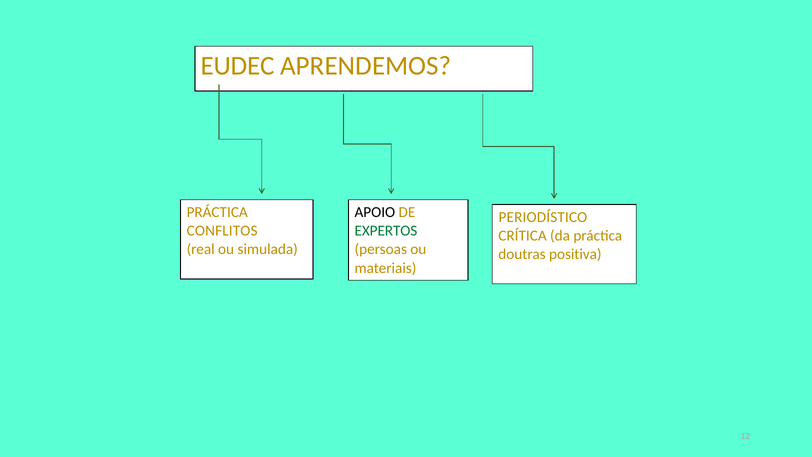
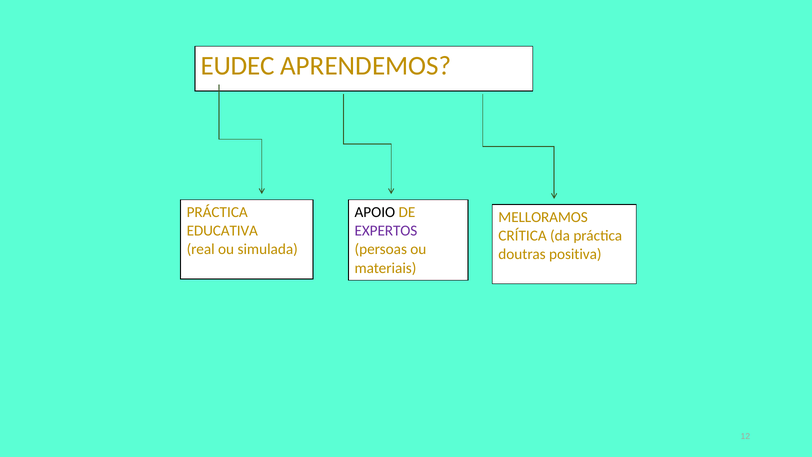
PERIODÍSTICO: PERIODÍSTICO -> MELLORAMOS
CONFLITOS: CONFLITOS -> EDUCATIVA
EXPERTOS colour: green -> purple
